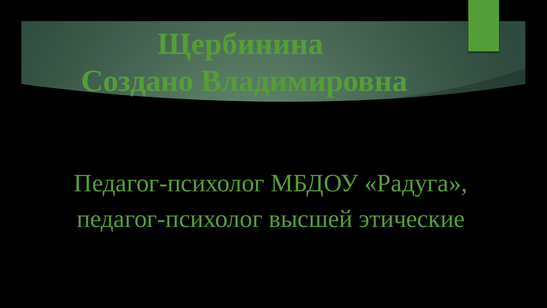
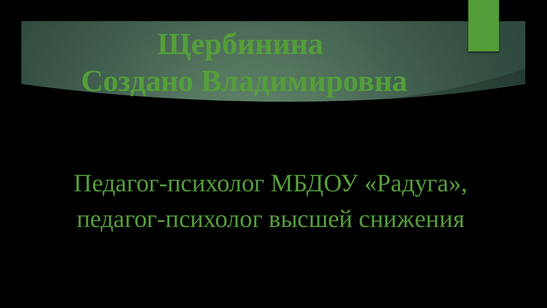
этические: этические -> снижения
